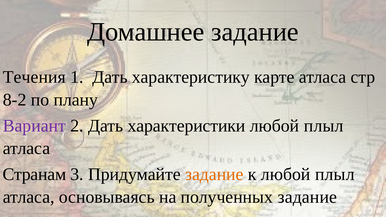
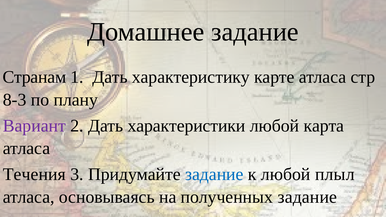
Течения: Течения -> Странам
8-2: 8-2 -> 8-3
плыл at (324, 126): плыл -> карта
Странам: Странам -> Течения
задание at (214, 174) colour: orange -> blue
